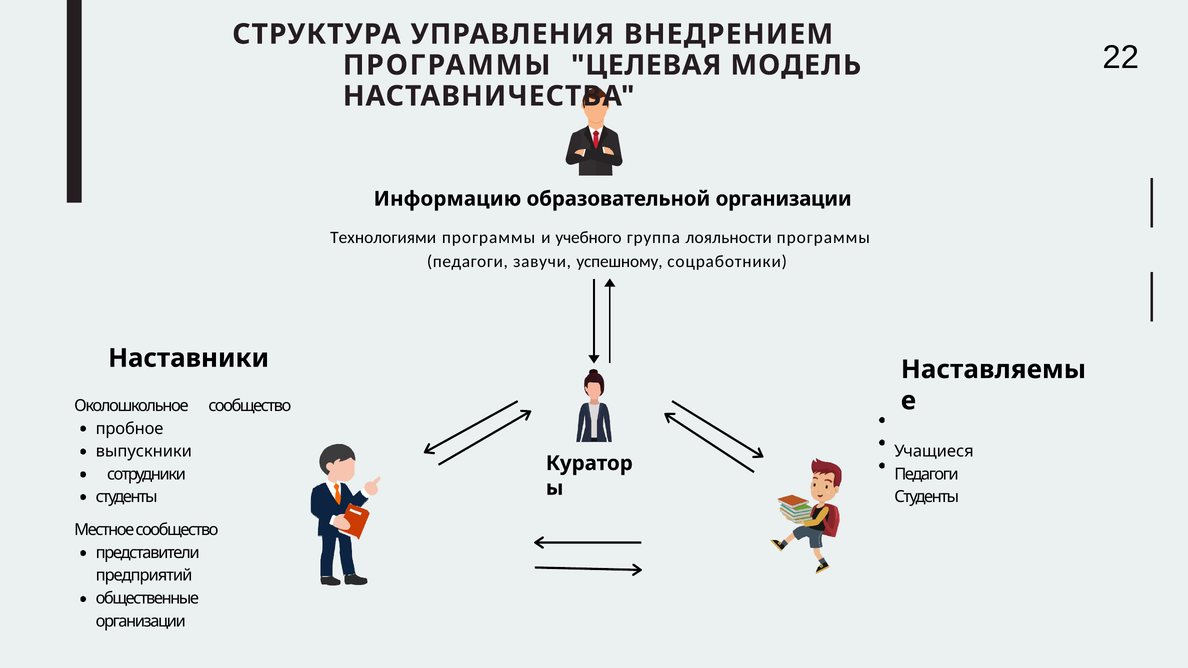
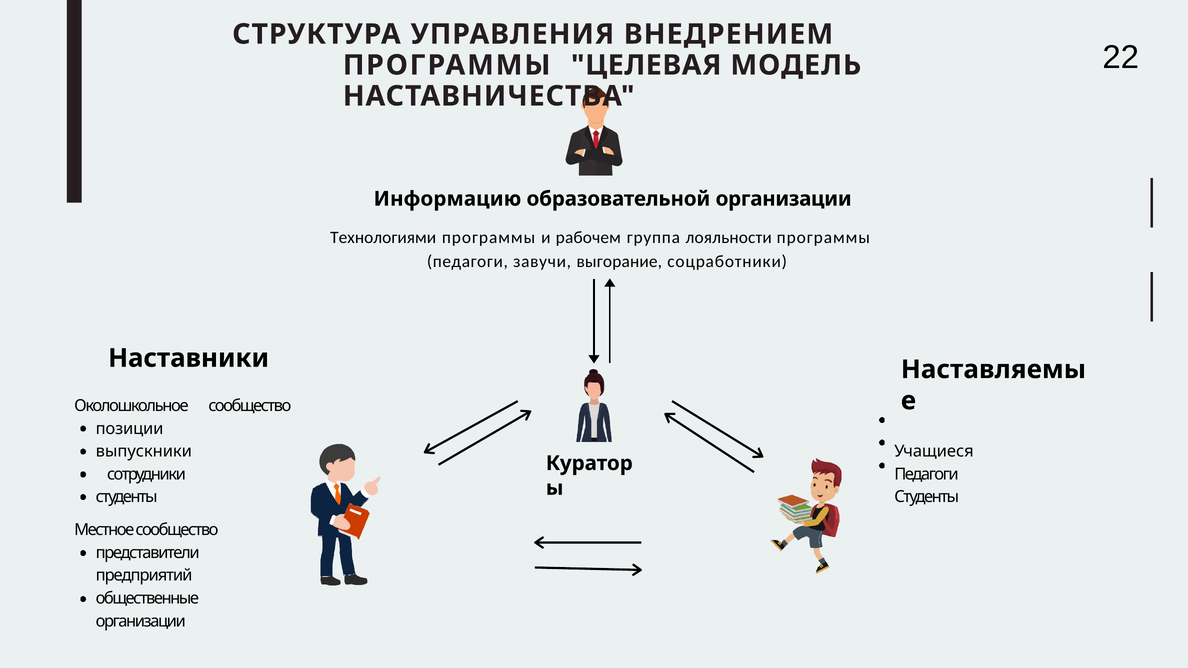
учебного: учебного -> рабочем
успешному: успешному -> выгорание
пробное: пробное -> позиции
